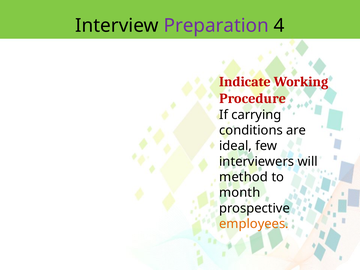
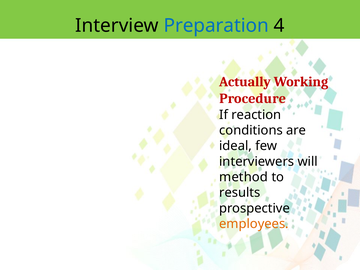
Preparation colour: purple -> blue
Indicate: Indicate -> Actually
carrying: carrying -> reaction
month: month -> results
